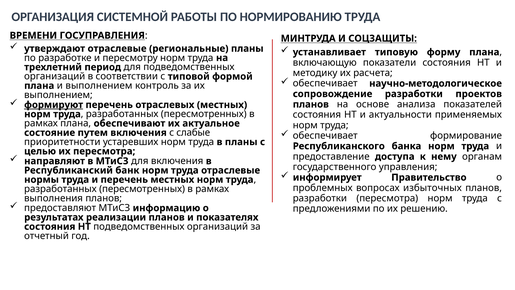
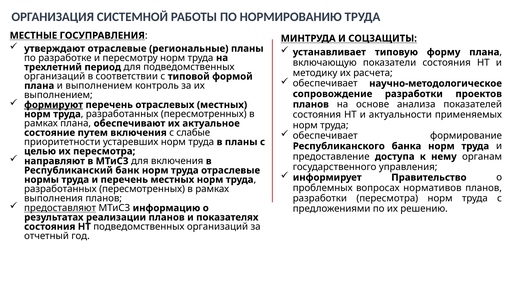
ВРЕМЕНИ: ВРЕМЕНИ -> МЕСТНЫЕ
избыточных: избыточных -> нормативов
предоставляют underline: none -> present
